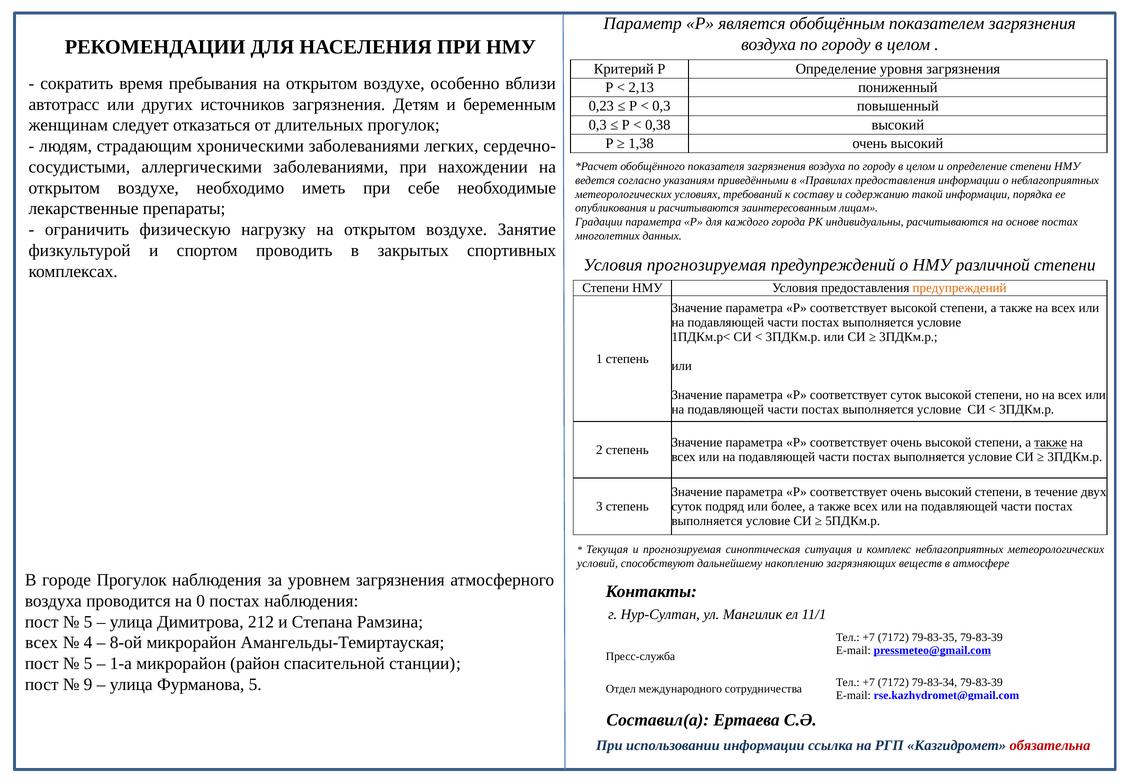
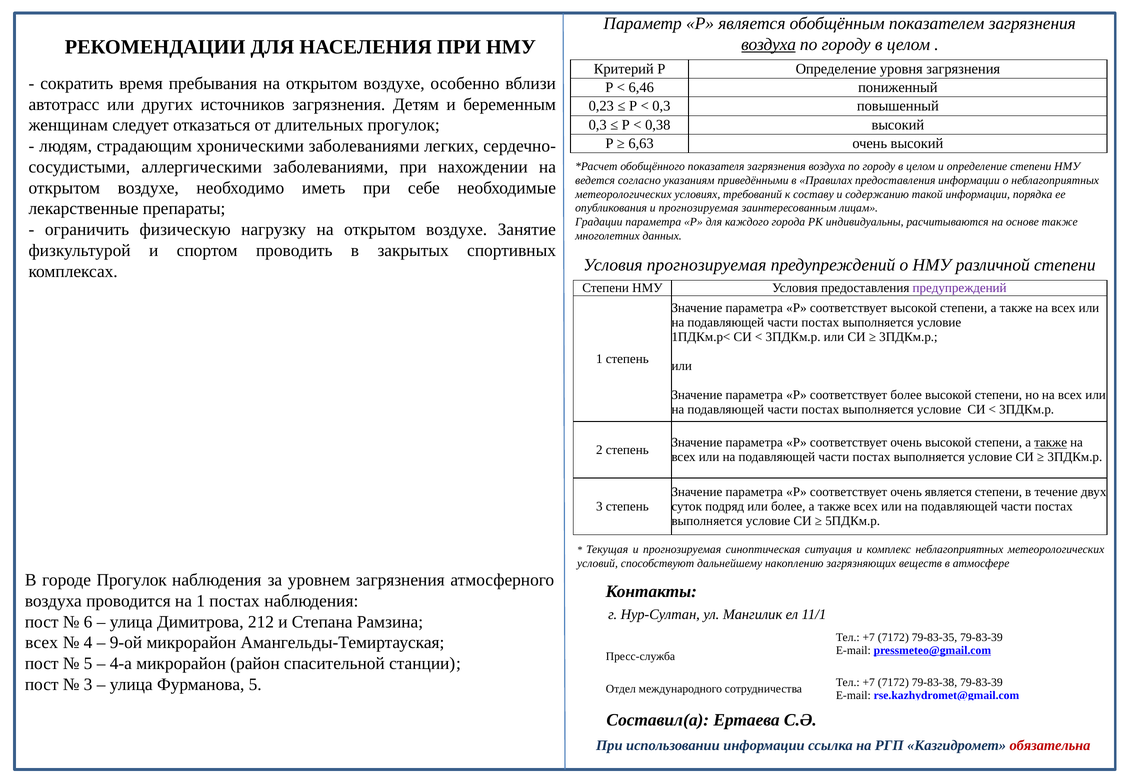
воздуха at (769, 45) underline: none -> present
2,13: 2,13 -> 6,46
1,38: 1,38 -> 6,63
опубликования и расчитываются: расчитываются -> прогнозируемая
основе постах: постах -> также
предупреждений at (960, 288) colour: orange -> purple
соответствует суток: суток -> более
соответствует очень высокий: высокий -> является
на 0: 0 -> 1
5 at (88, 621): 5 -> 6
8-ой: 8-ой -> 9-ой
1-а: 1-а -> 4-а
9 at (88, 684): 9 -> 3
79-83-34: 79-83-34 -> 79-83-38
